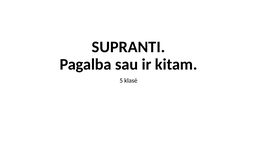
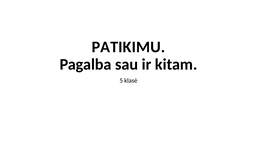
SUPRANTI: SUPRANTI -> PATIKIMU
